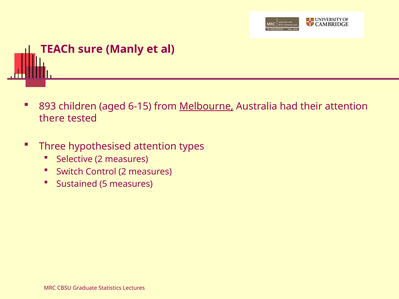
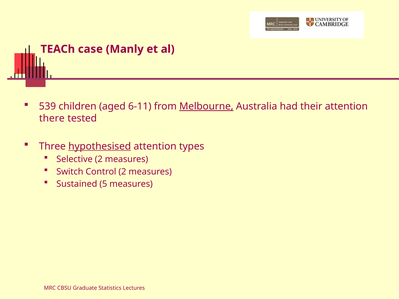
sure: sure -> case
893: 893 -> 539
6-15: 6-15 -> 6-11
hypothesised underline: none -> present
